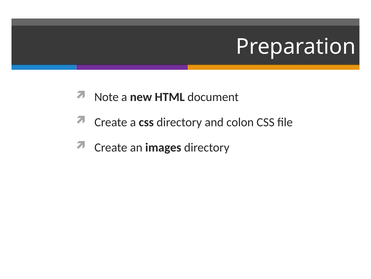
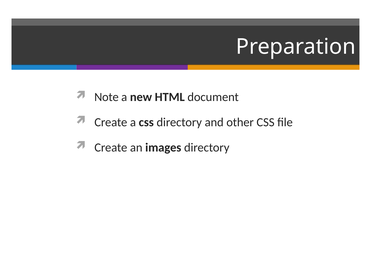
colon: colon -> other
